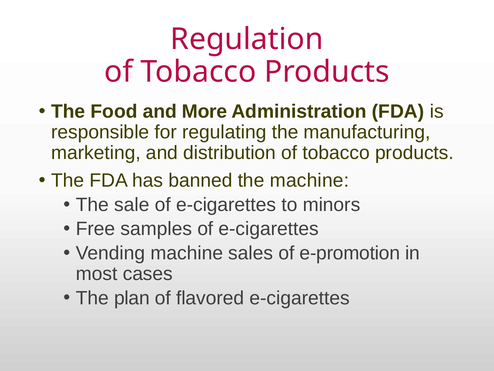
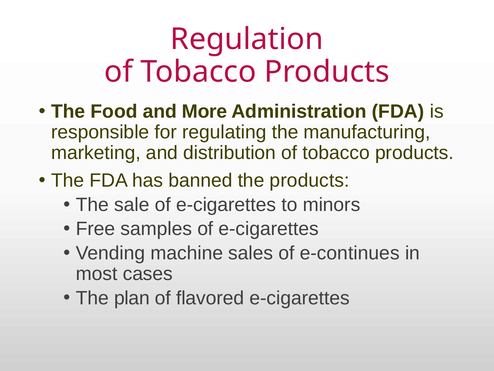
the machine: machine -> products
e-promotion: e-promotion -> e-continues
